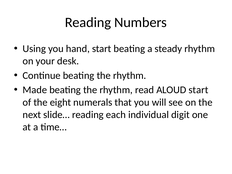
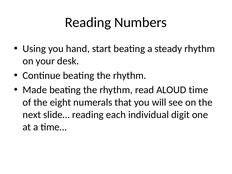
ALOUD start: start -> time
